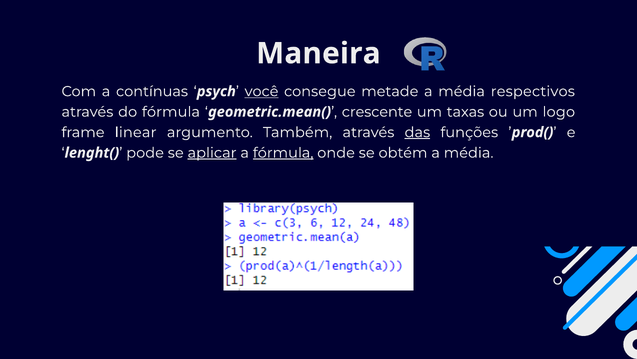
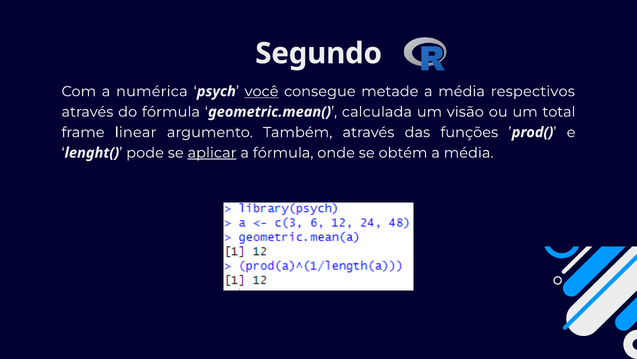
Maneira: Maneira -> Segundo
contínuas: contínuas -> numérica
crescente: crescente -> calculada
taxas: taxas -> visão
logo: logo -> total
das underline: present -> none
fórmula at (283, 153) underline: present -> none
